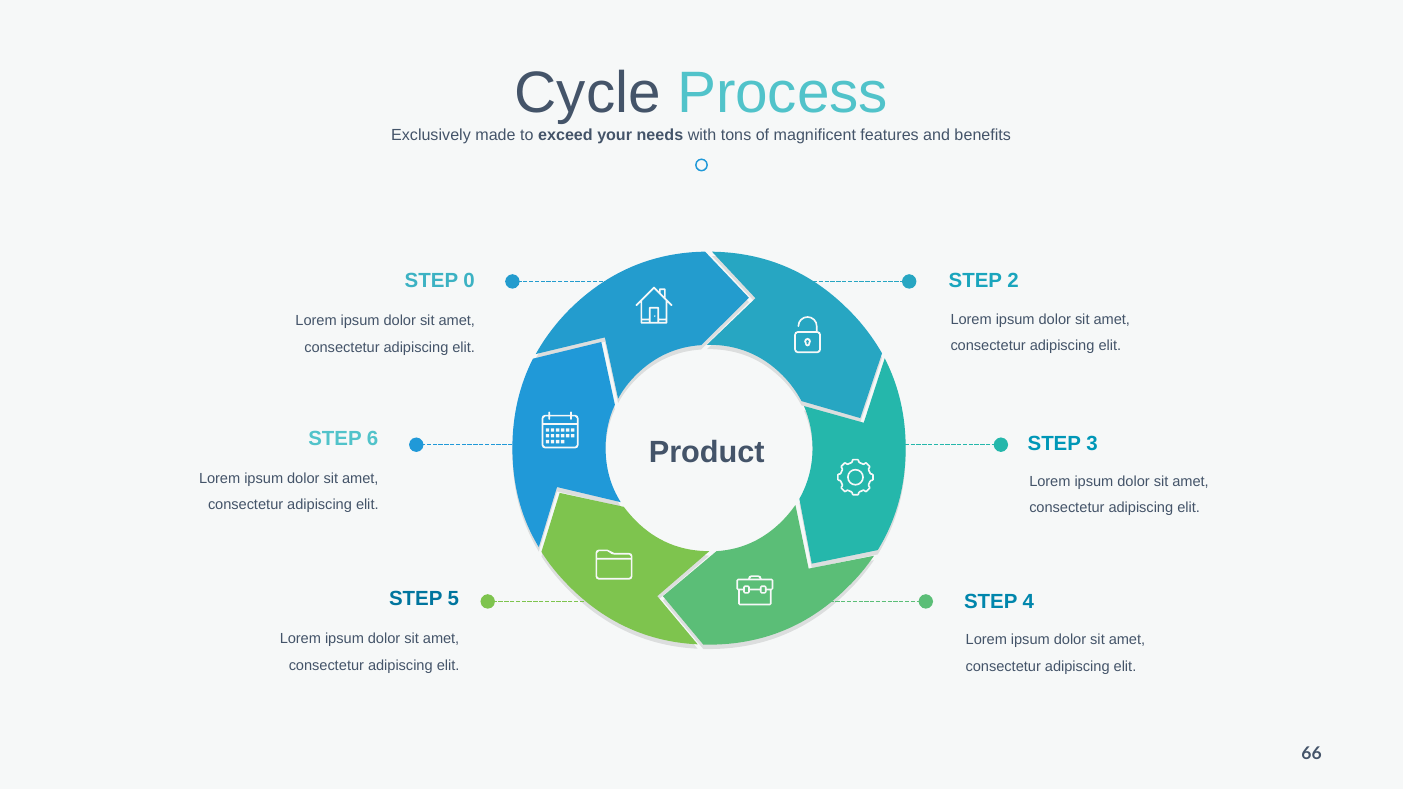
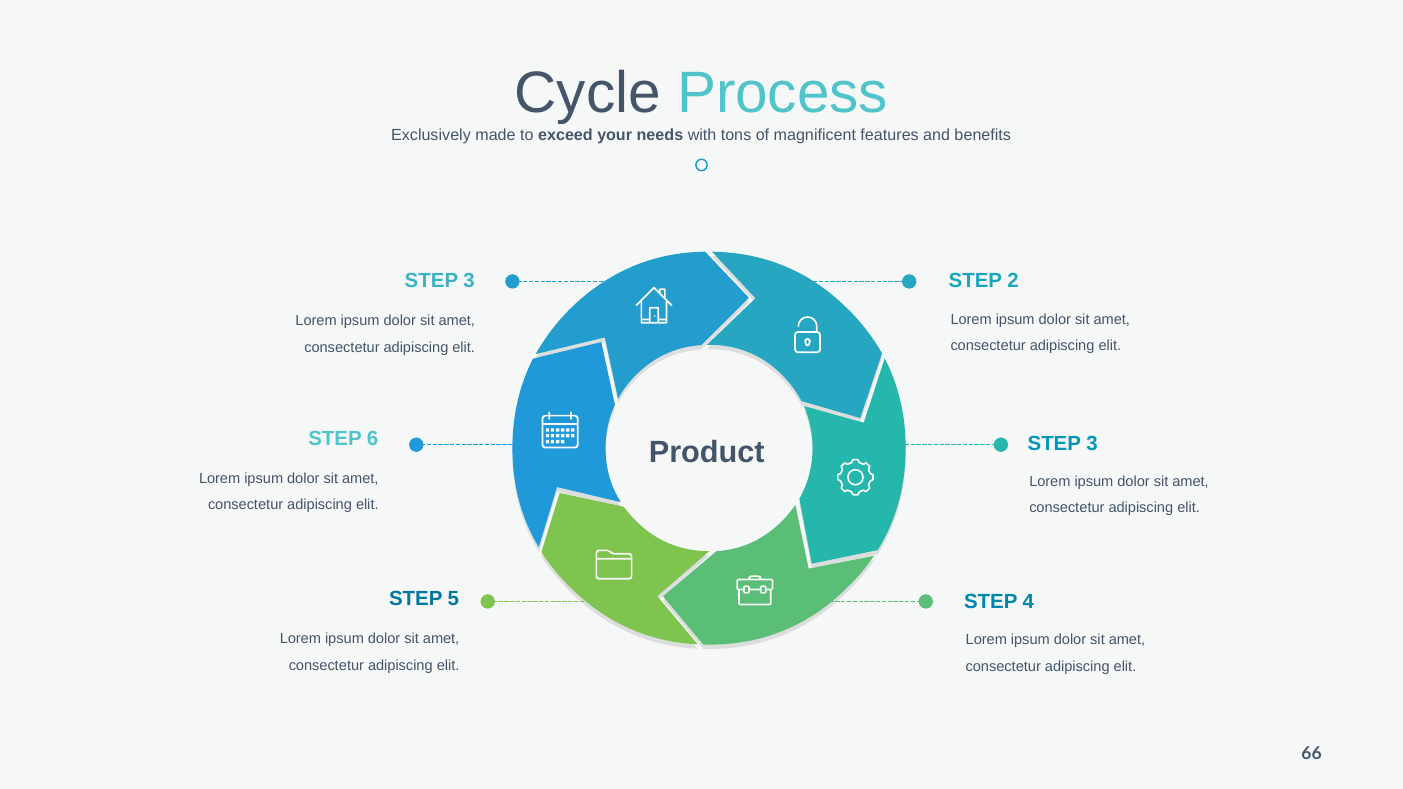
0 at (469, 281): 0 -> 3
